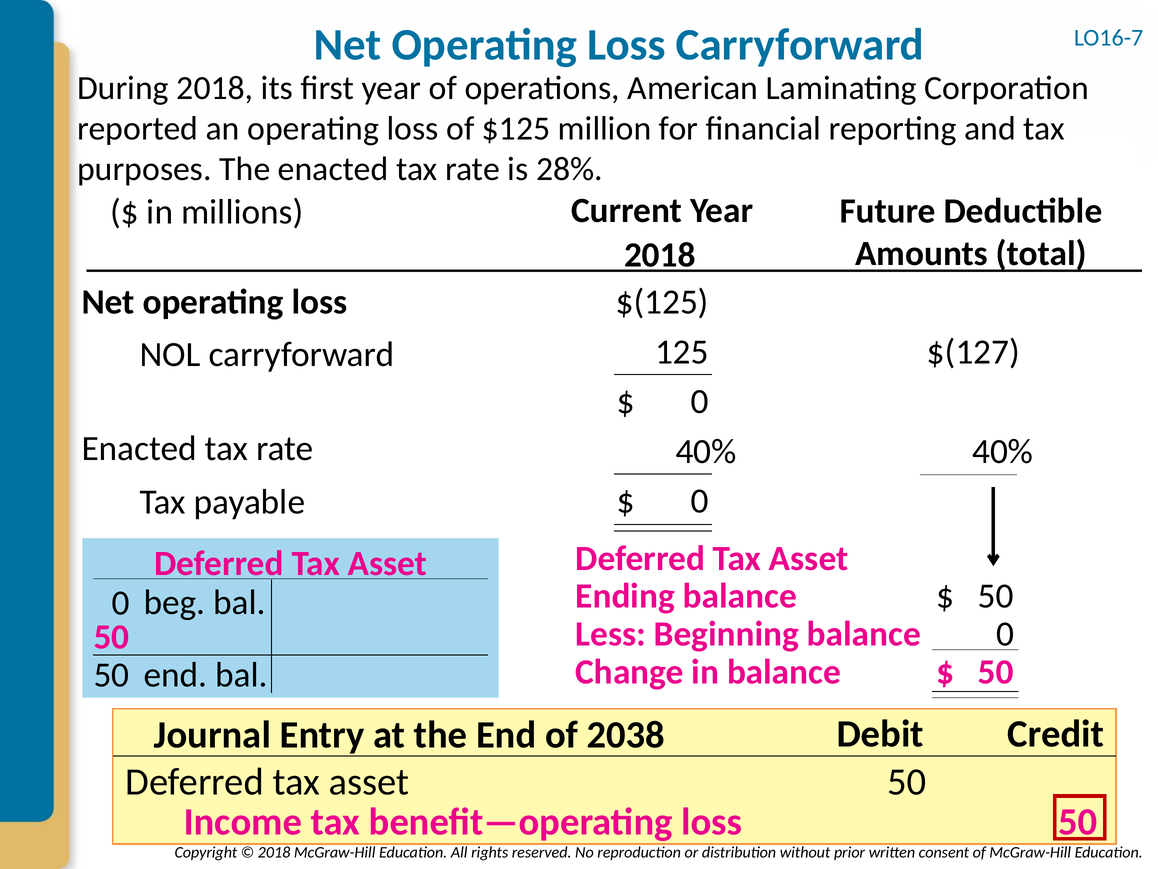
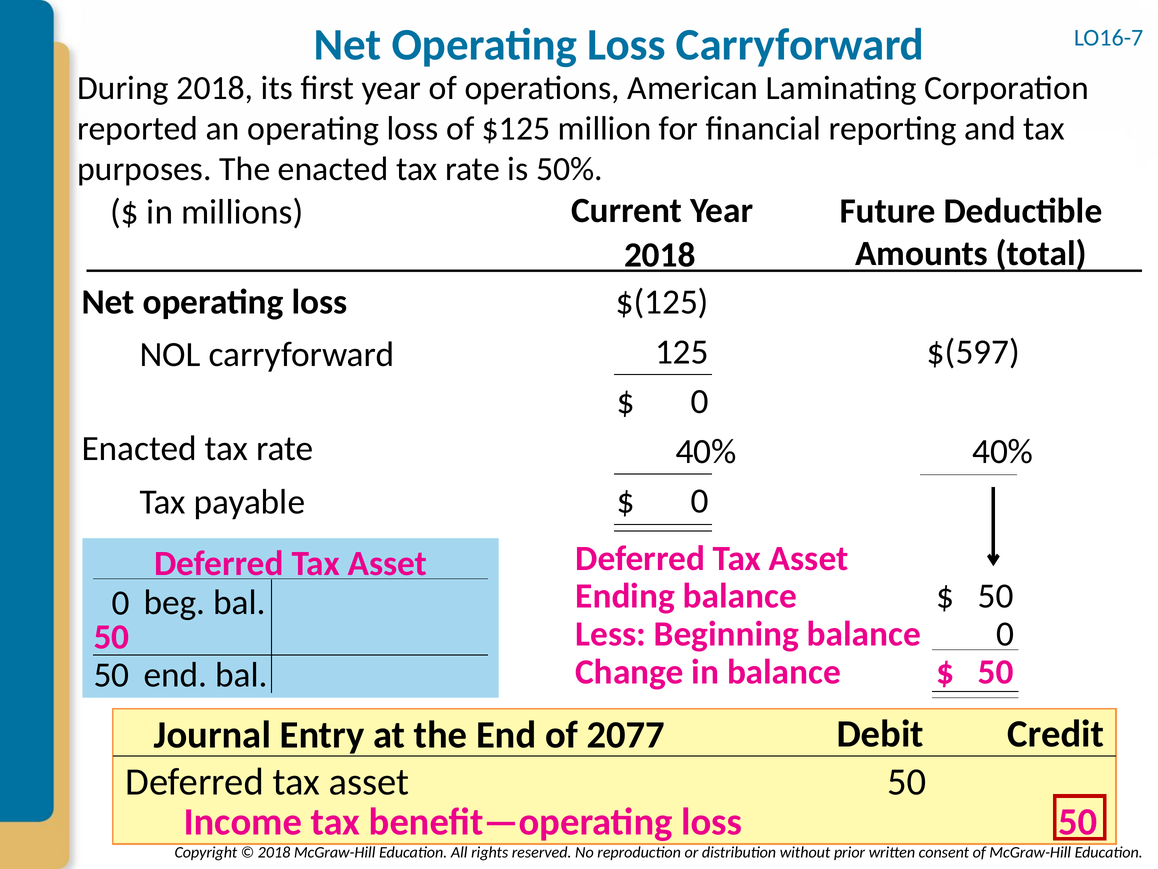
28%: 28% -> 50%
$(127: $(127 -> $(597
2038: 2038 -> 2077
